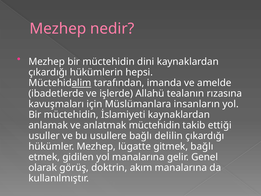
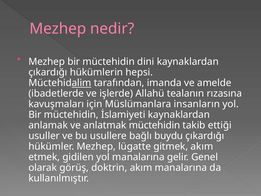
delilin: delilin -> buydu
gitmek bağlı: bağlı -> akım
